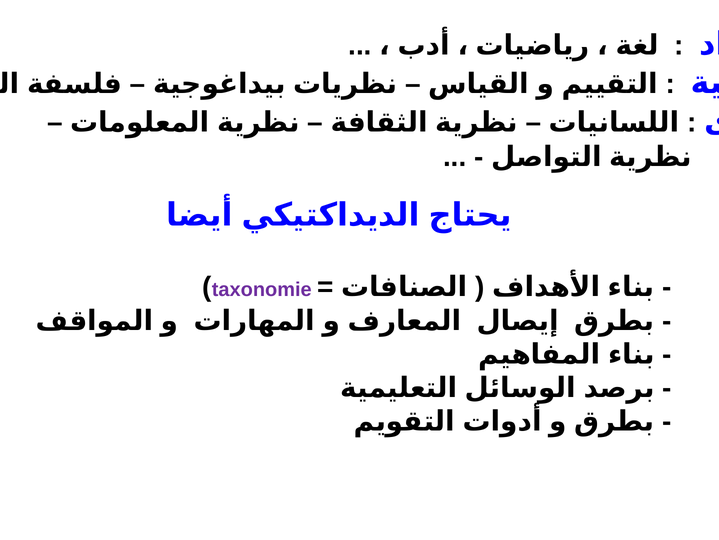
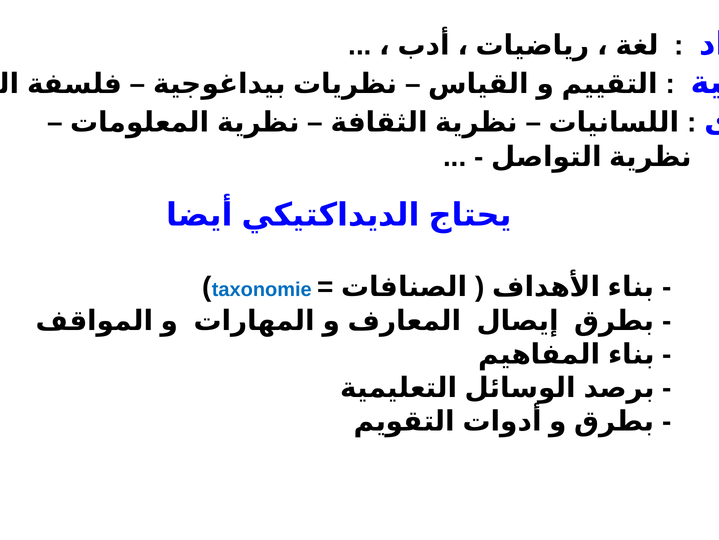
taxonomie colour: purple -> blue
